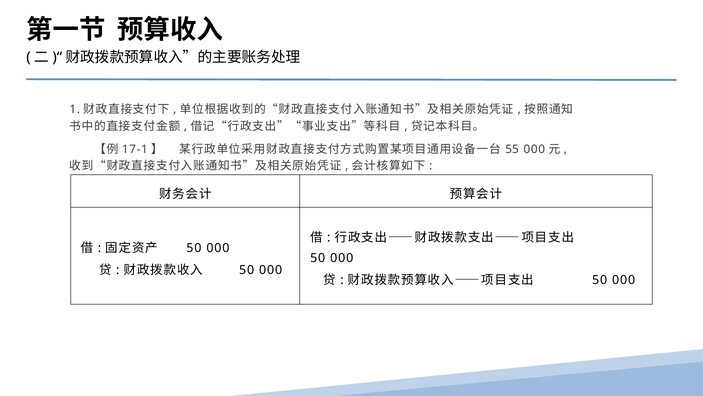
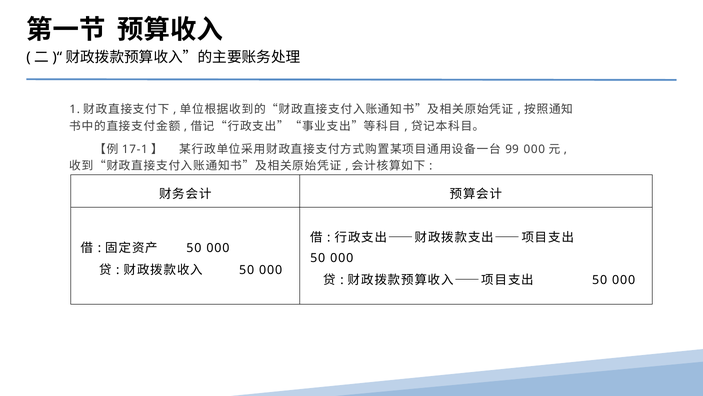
55: 55 -> 99
